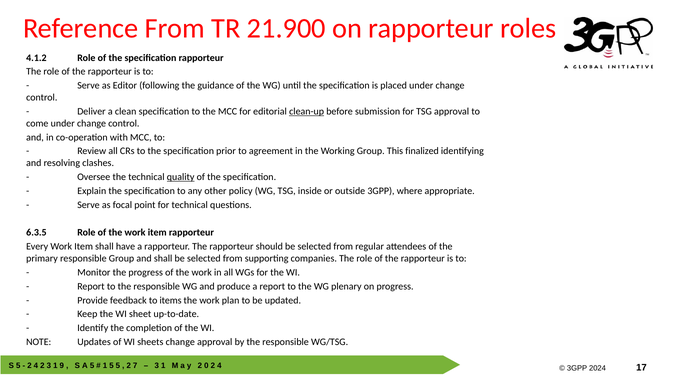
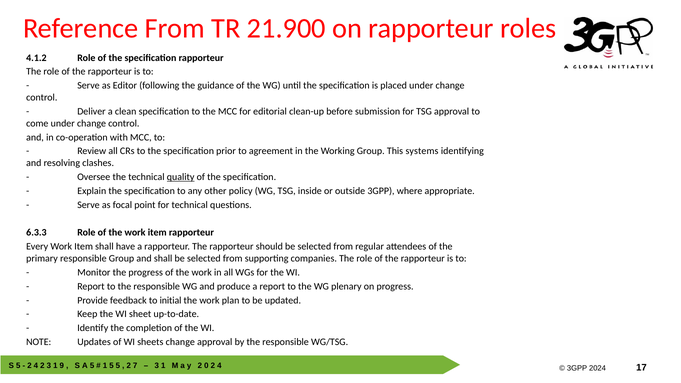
clean-up underline: present -> none
finalized: finalized -> systems
6.3.5: 6.3.5 -> 6.3.3
items: items -> initial
